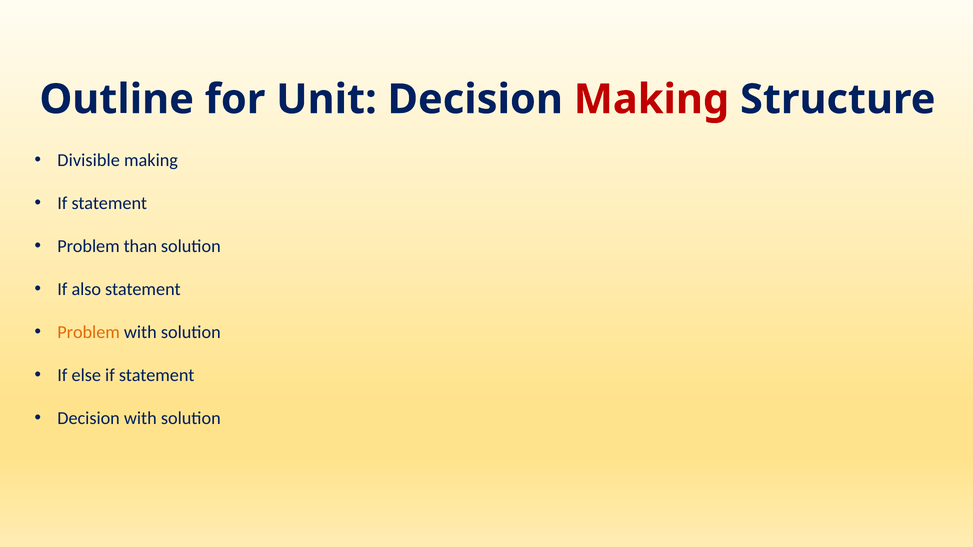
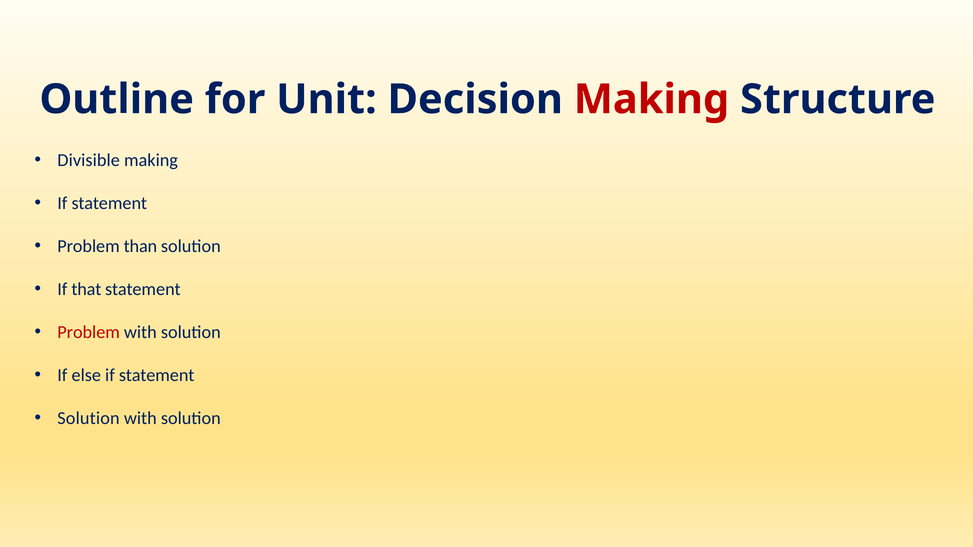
also: also -> that
Problem at (89, 332) colour: orange -> red
Decision at (89, 418): Decision -> Solution
